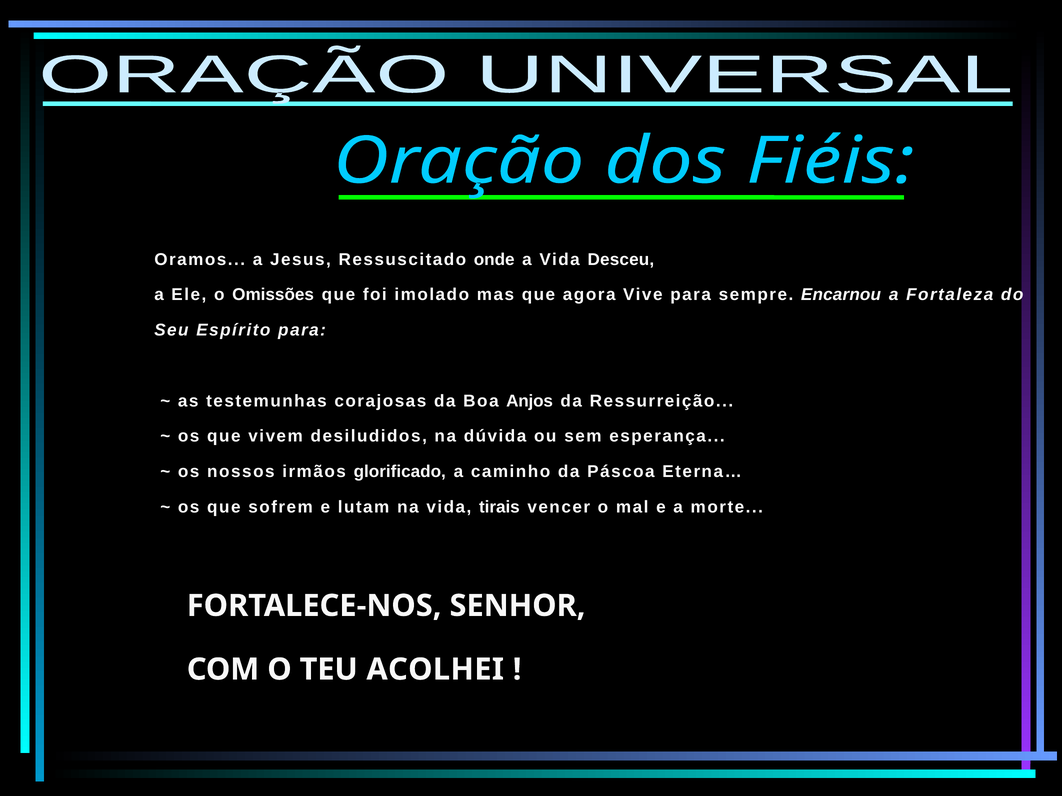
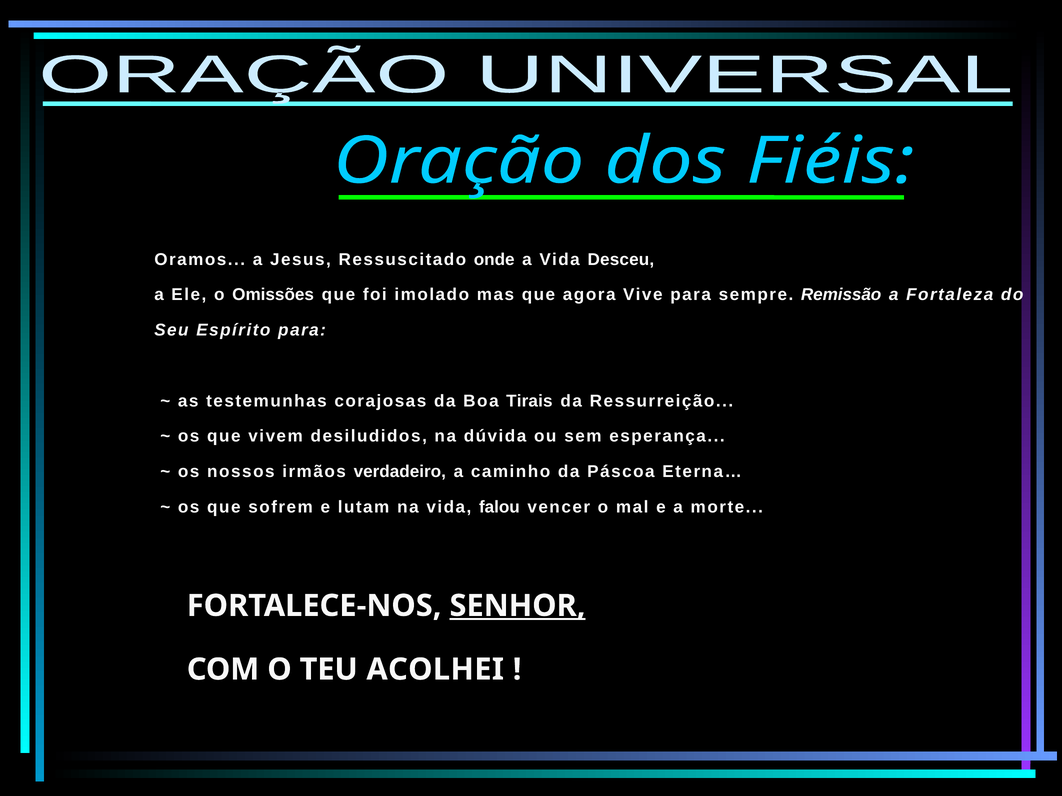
Encarnou: Encarnou -> Remissão
Anjos: Anjos -> Tirais
glorificado: glorificado -> verdadeiro
tirais: tirais -> falou
SENHOR underline: none -> present
